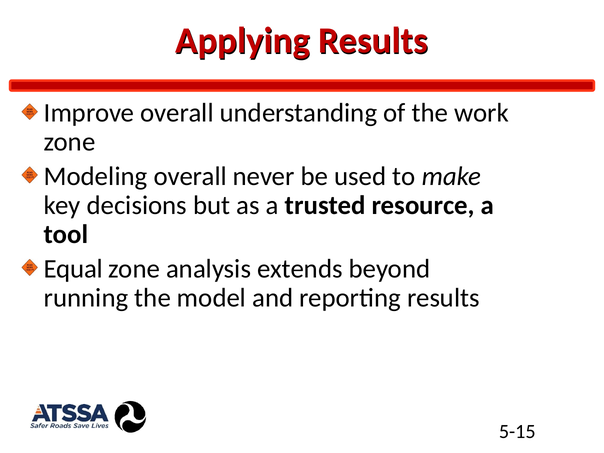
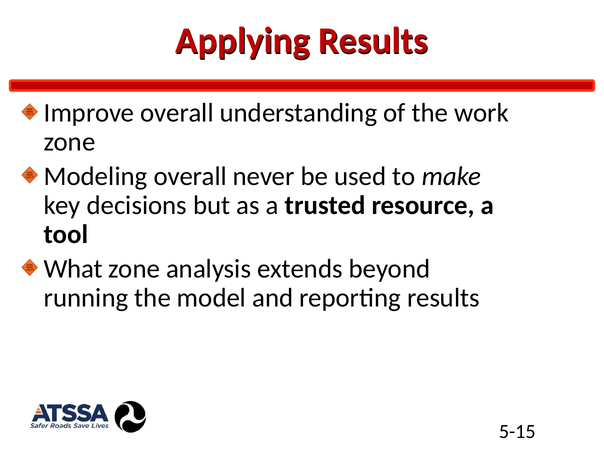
Equal: Equal -> What
